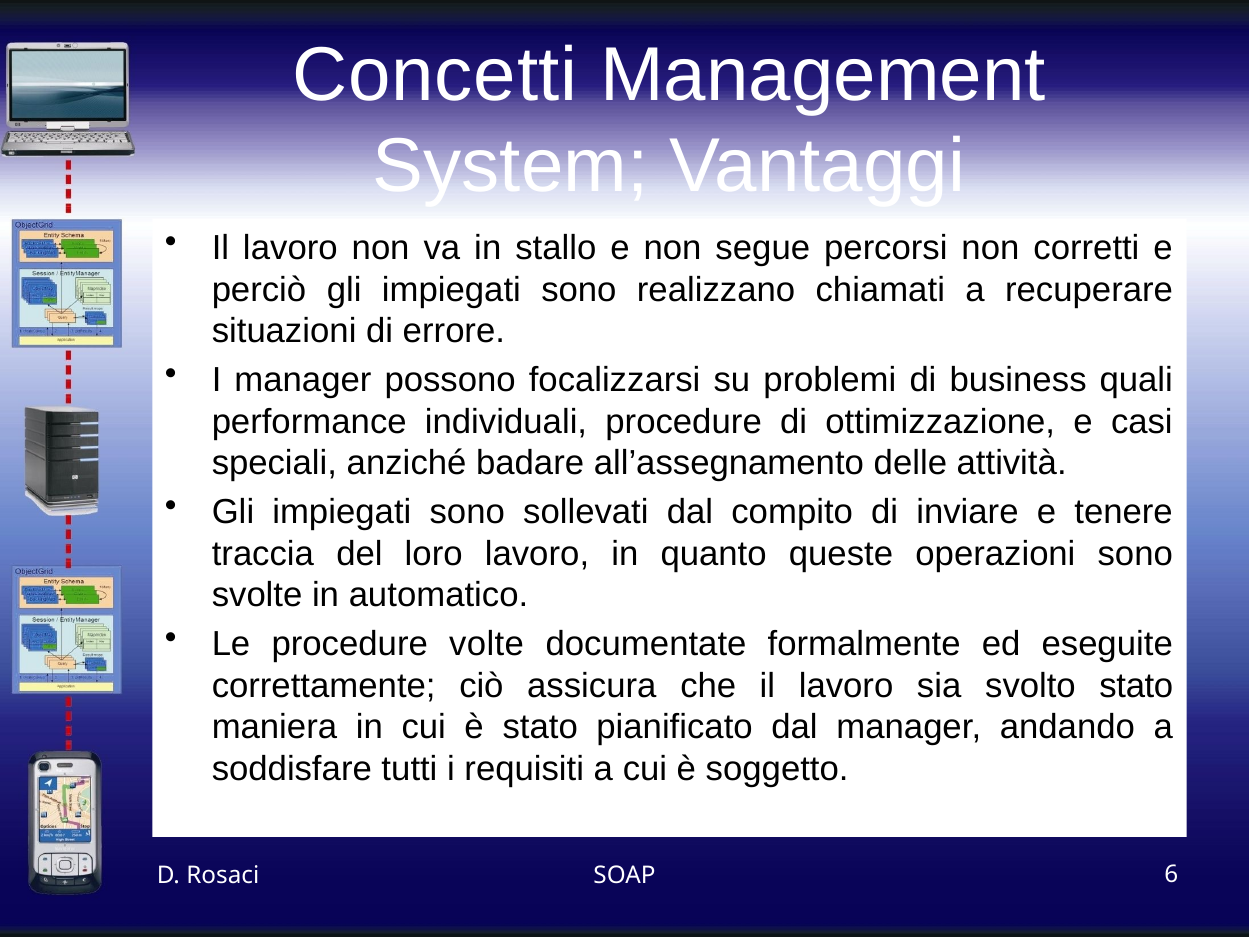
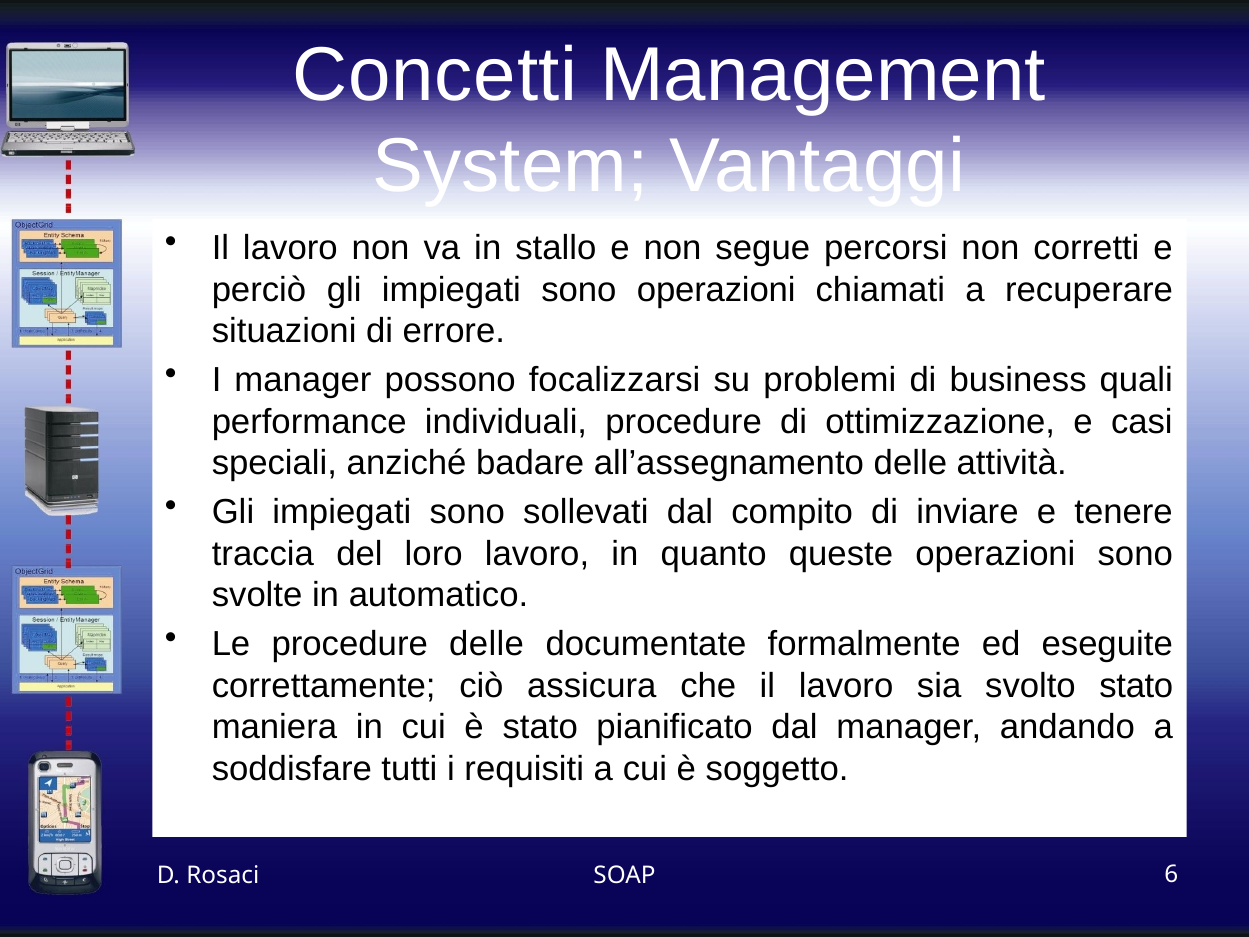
sono realizzano: realizzano -> operazioni
procedure volte: volte -> delle
